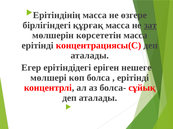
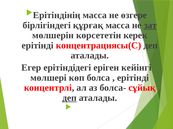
көрсететін масса: масса -> керек
нешеге: нешеге -> кейінгі
деп at (69, 98) underline: none -> present
